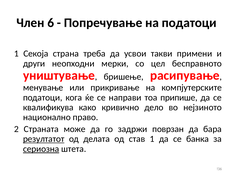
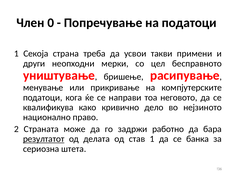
6: 6 -> 0
припише: припише -> неговото
поврзан: поврзан -> работно
сериозна underline: present -> none
